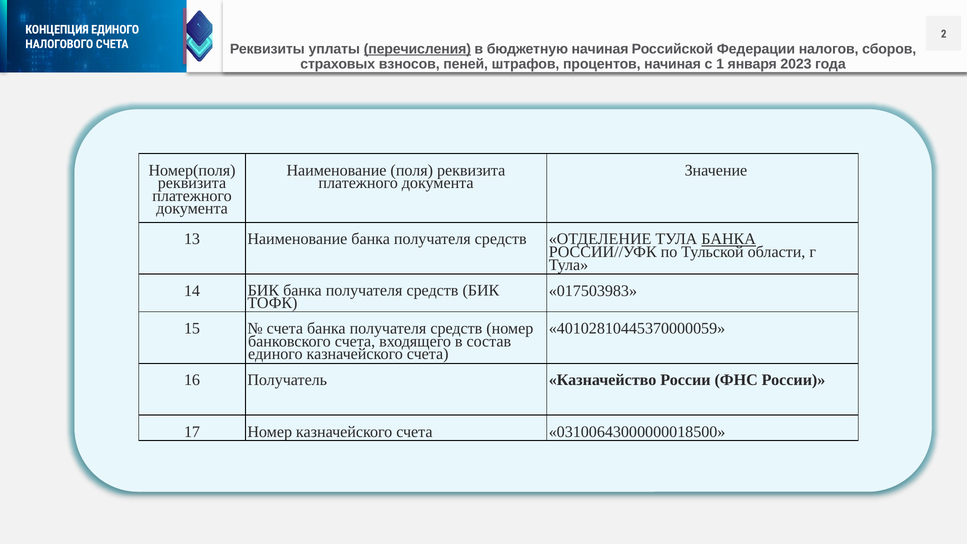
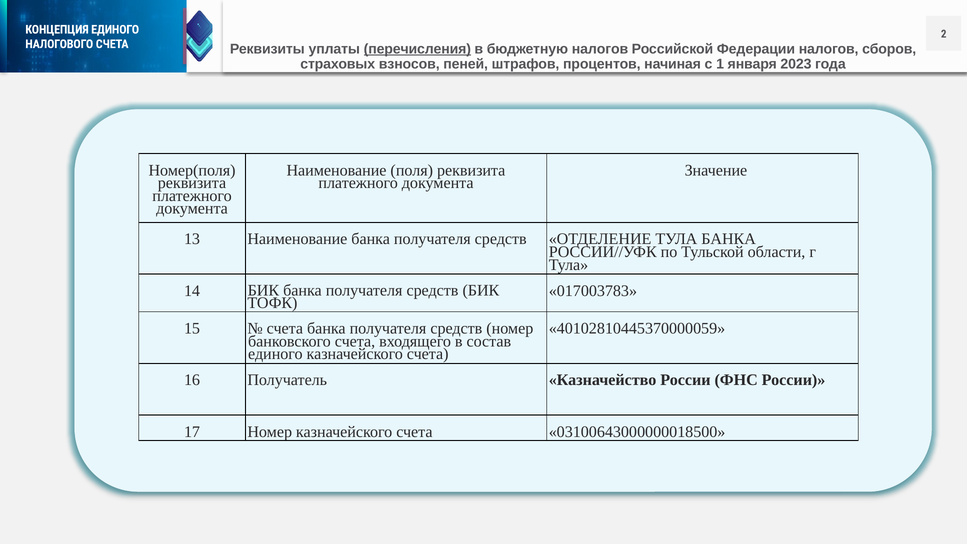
бюджетную начиная: начиная -> налогов
БАНКА at (729, 239) underline: present -> none
017503983: 017503983 -> 017003783
